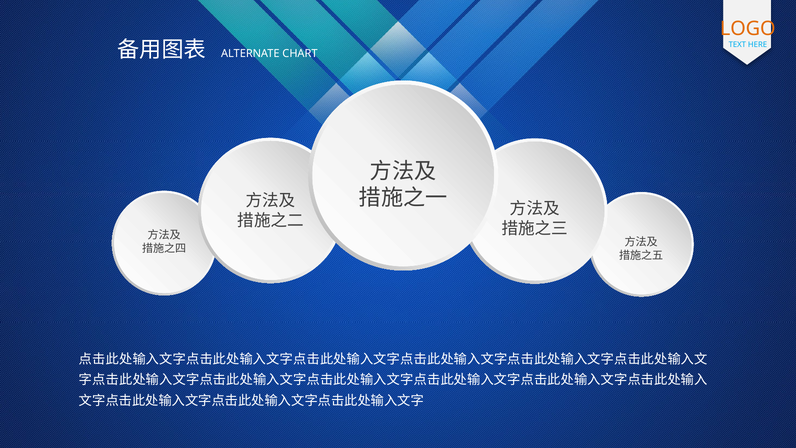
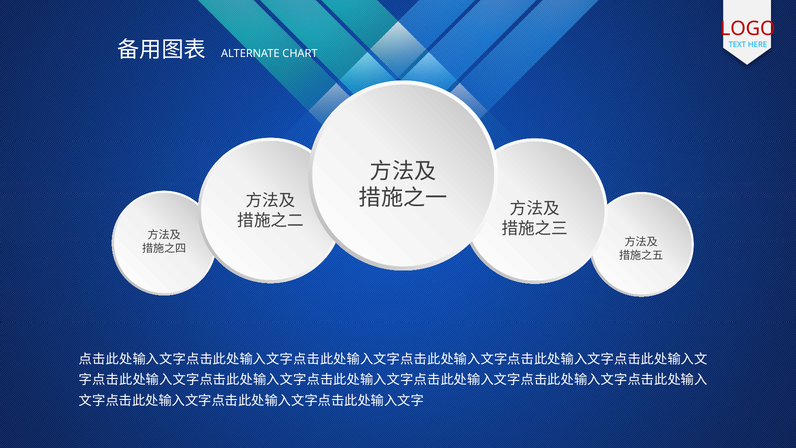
LOGO colour: orange -> red
